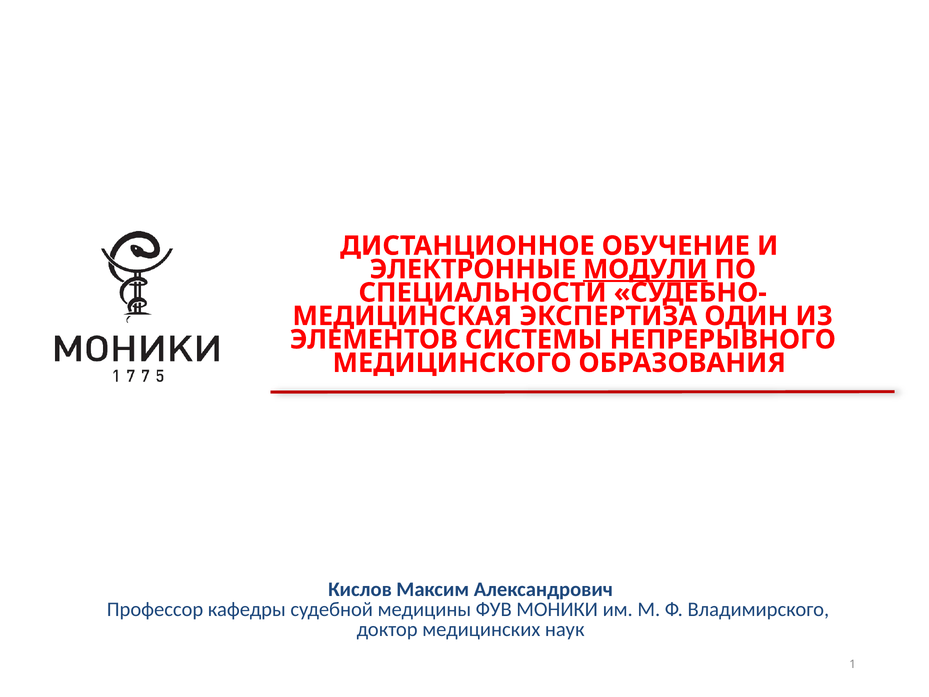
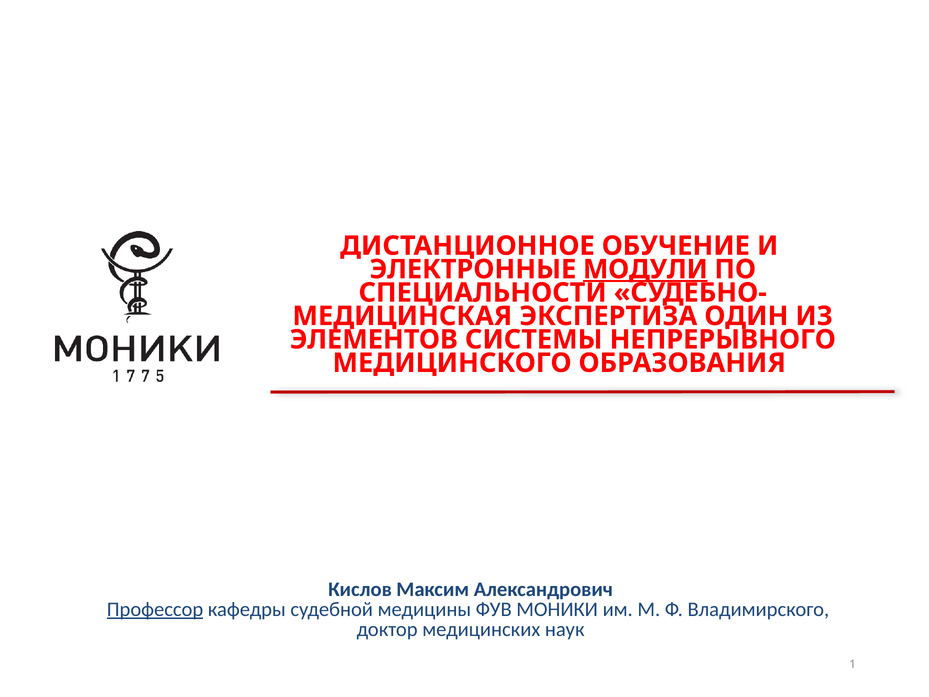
Профессор underline: none -> present
